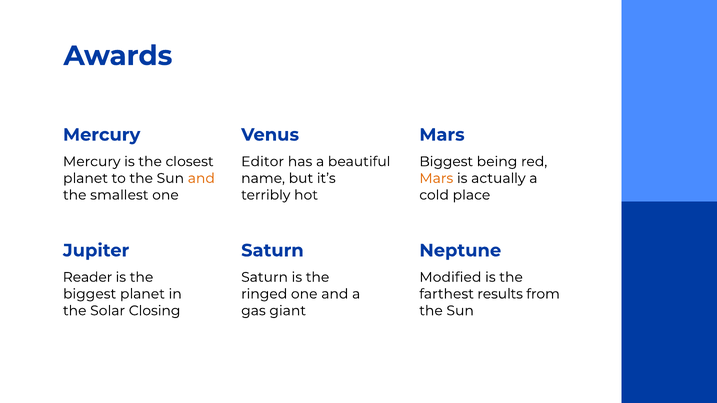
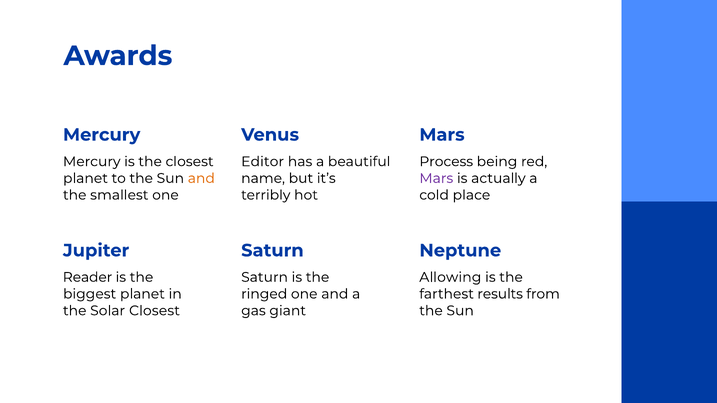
Biggest at (446, 162): Biggest -> Process
Mars at (436, 178) colour: orange -> purple
Modified: Modified -> Allowing
Solar Closing: Closing -> Closest
